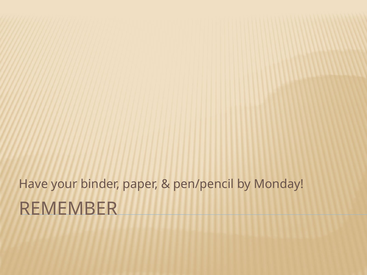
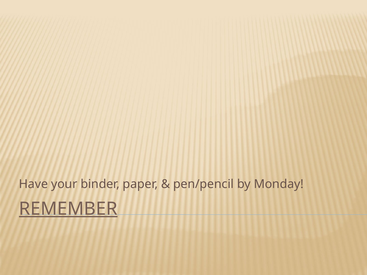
REMEMBER underline: none -> present
